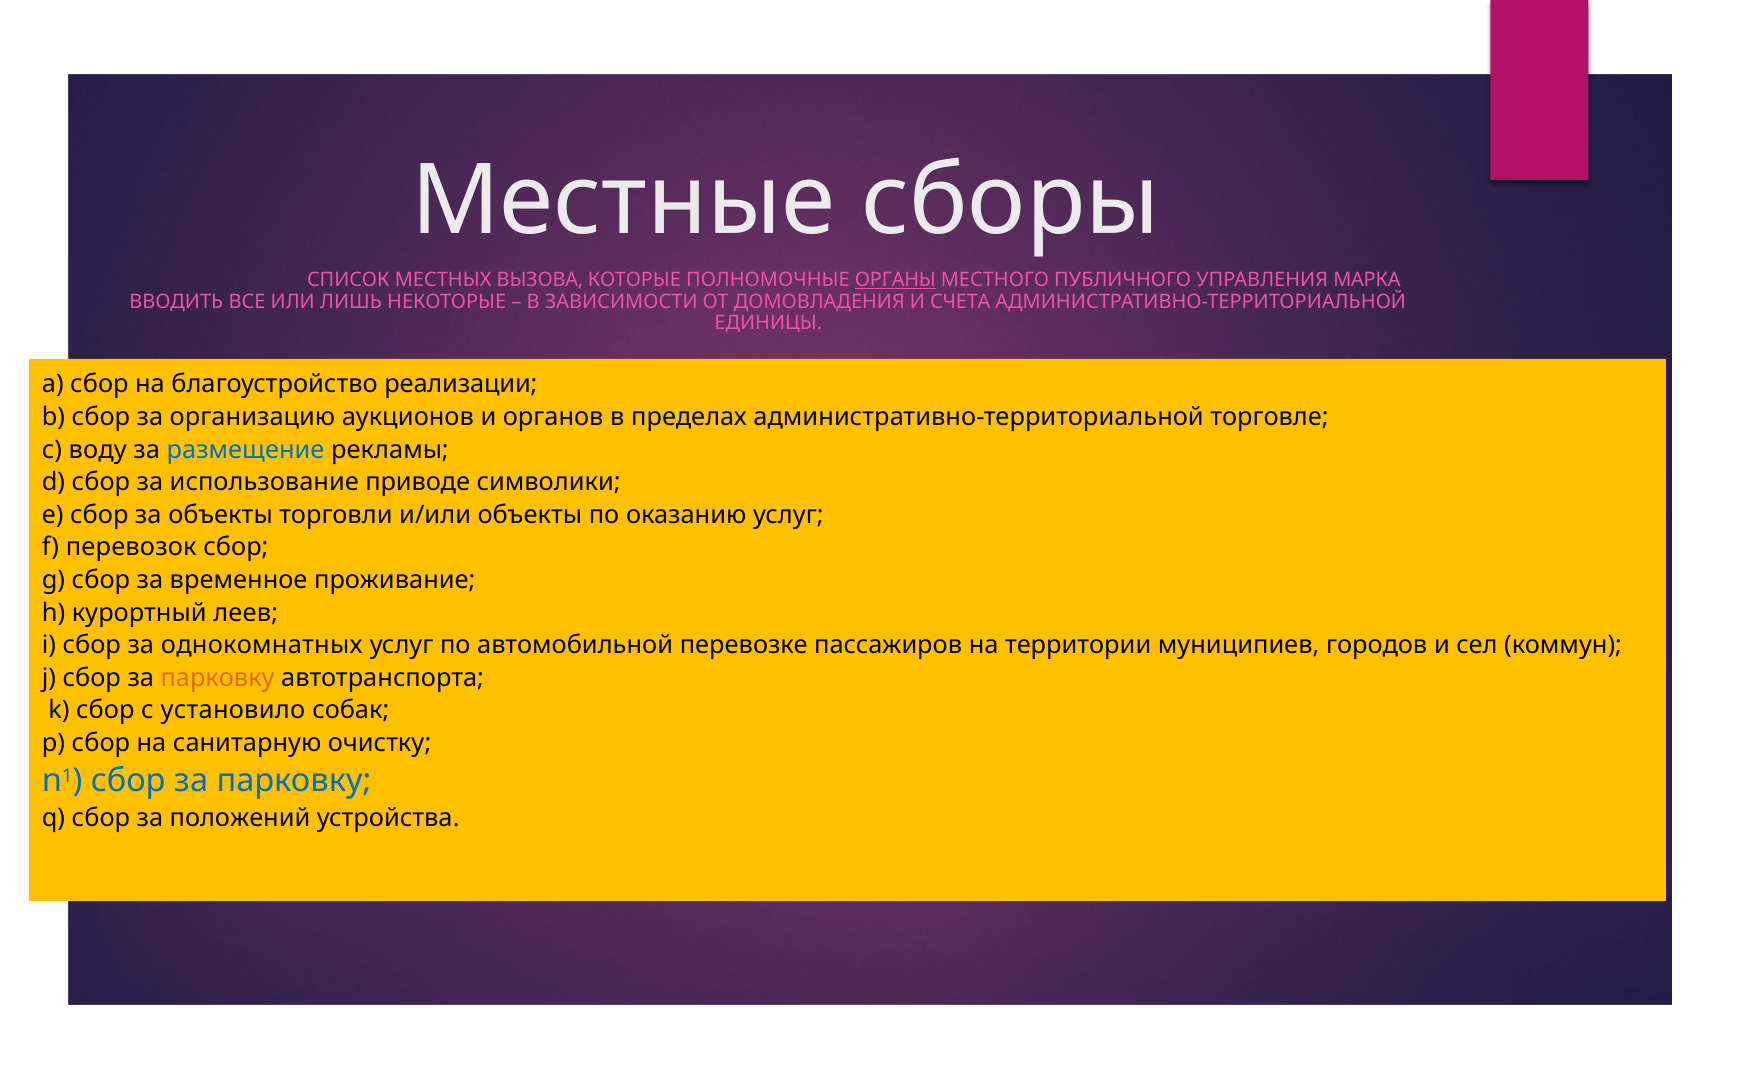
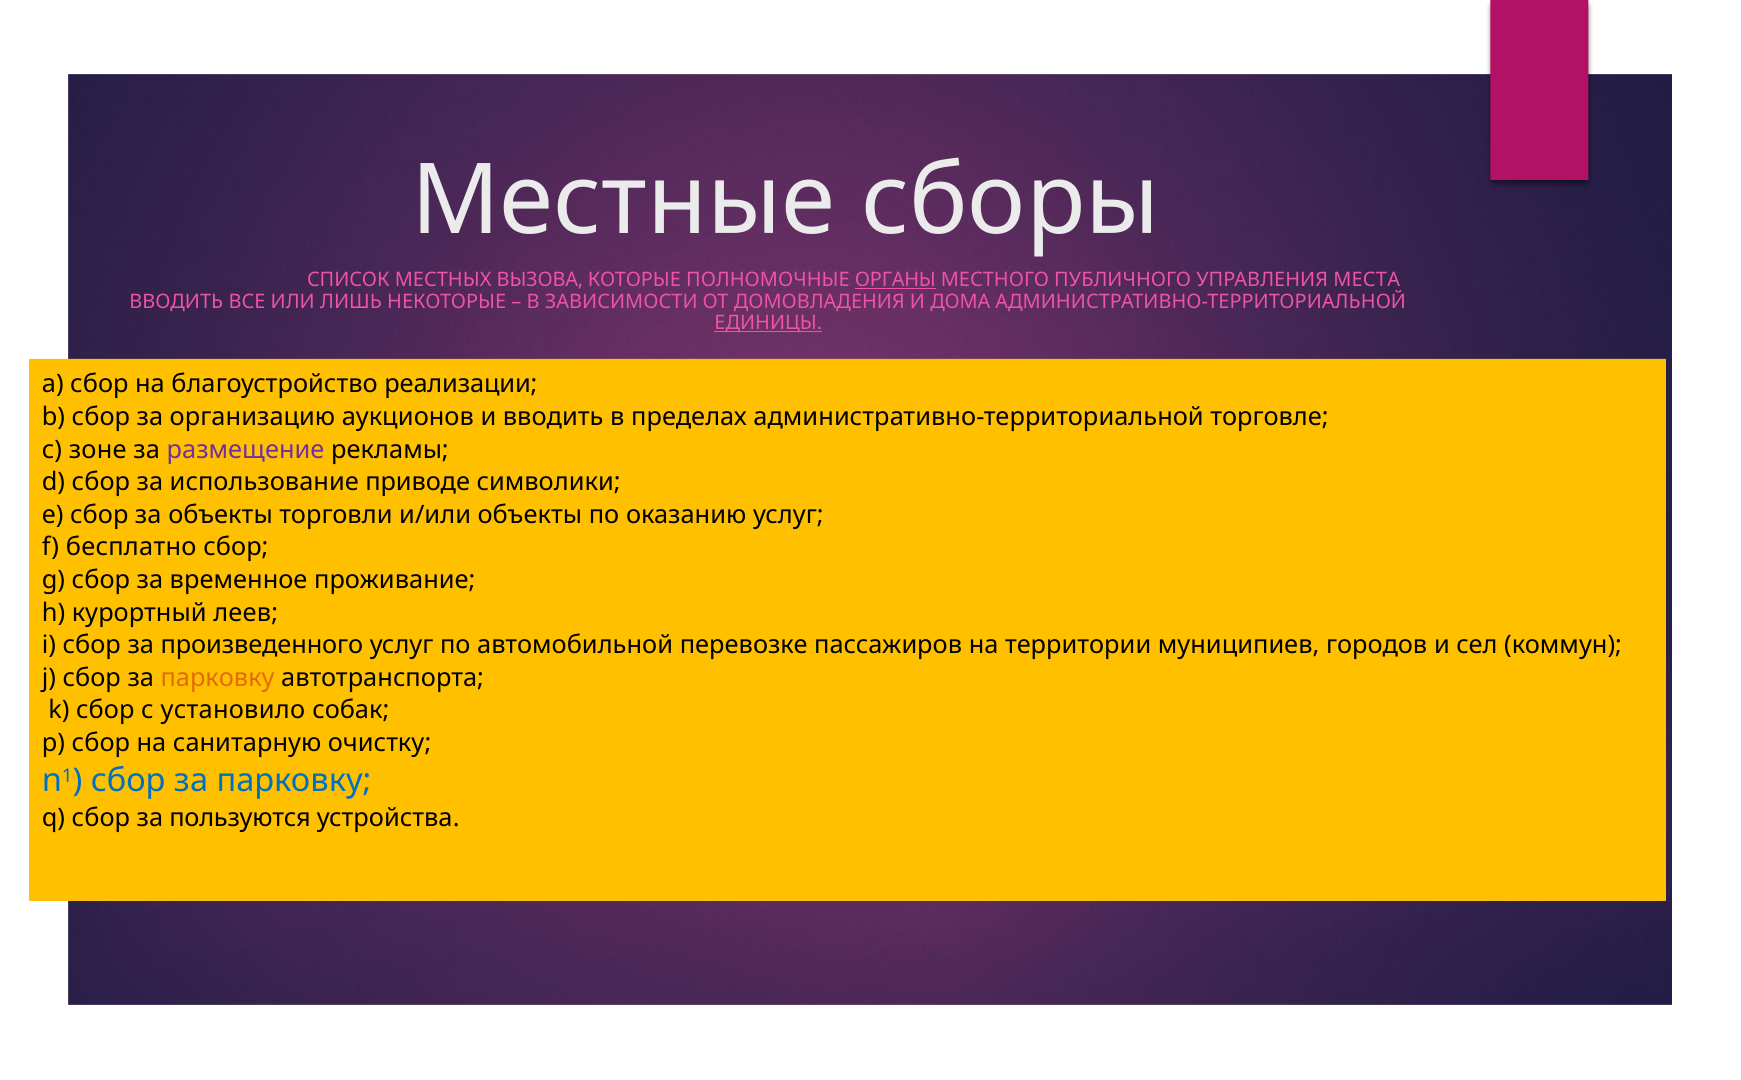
МАРКА: МАРКА -> МЕСТА
СЧЕТА: СЧЕТА -> ДОМА
ЕДИНИЦЫ underline: none -> present
и органов: органов -> вводить
воду: воду -> зоне
размещение colour: blue -> purple
перевозок: перевозок -> бесплатно
однокомнатных: однокомнатных -> произведенного
положений: положений -> пользуются
